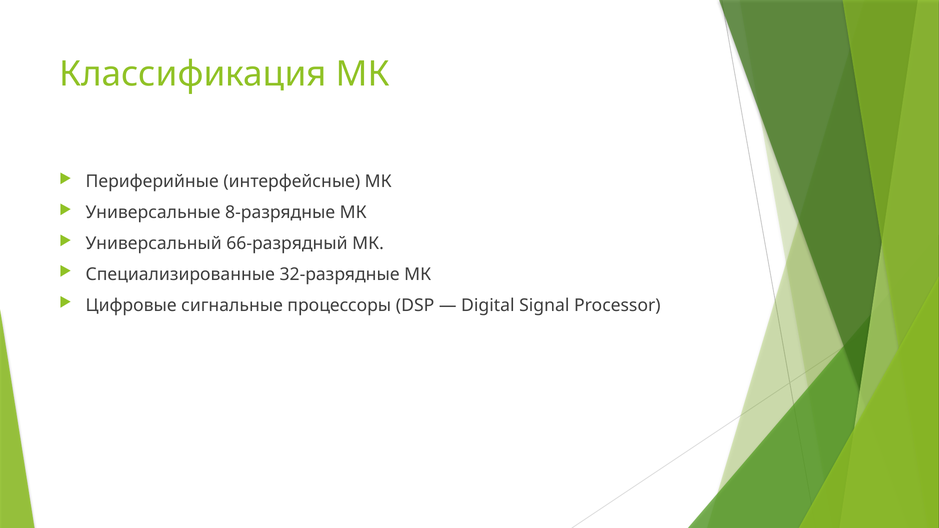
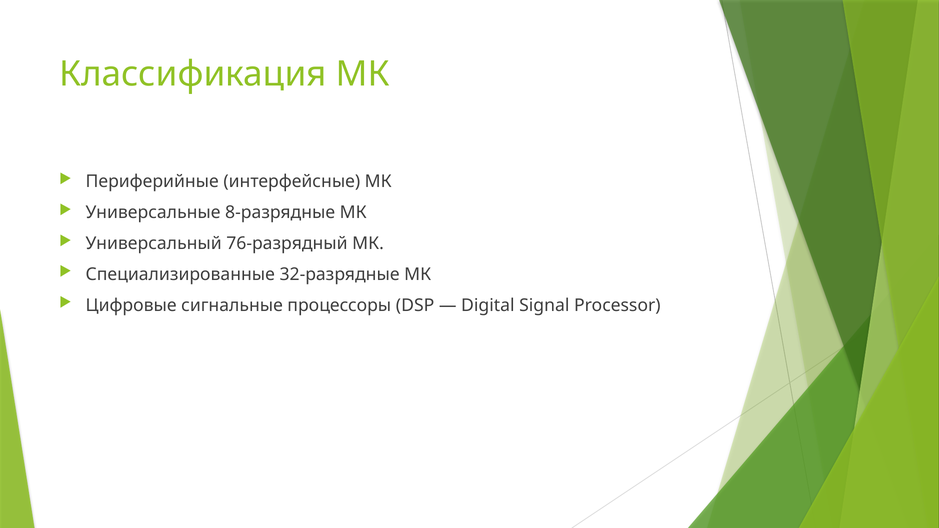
66-разрядный: 66-разрядный -> 76-разрядный
